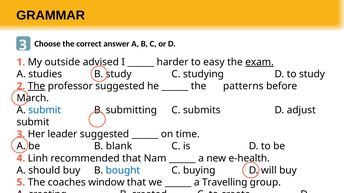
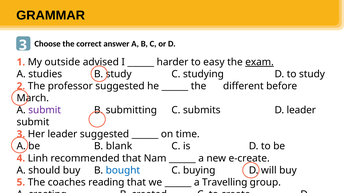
The at (36, 86) underline: present -> none
patterns: patterns -> different
submit at (45, 110) colour: blue -> purple
D adjust: adjust -> leader
e-health: e-health -> e-create
window: window -> reading
